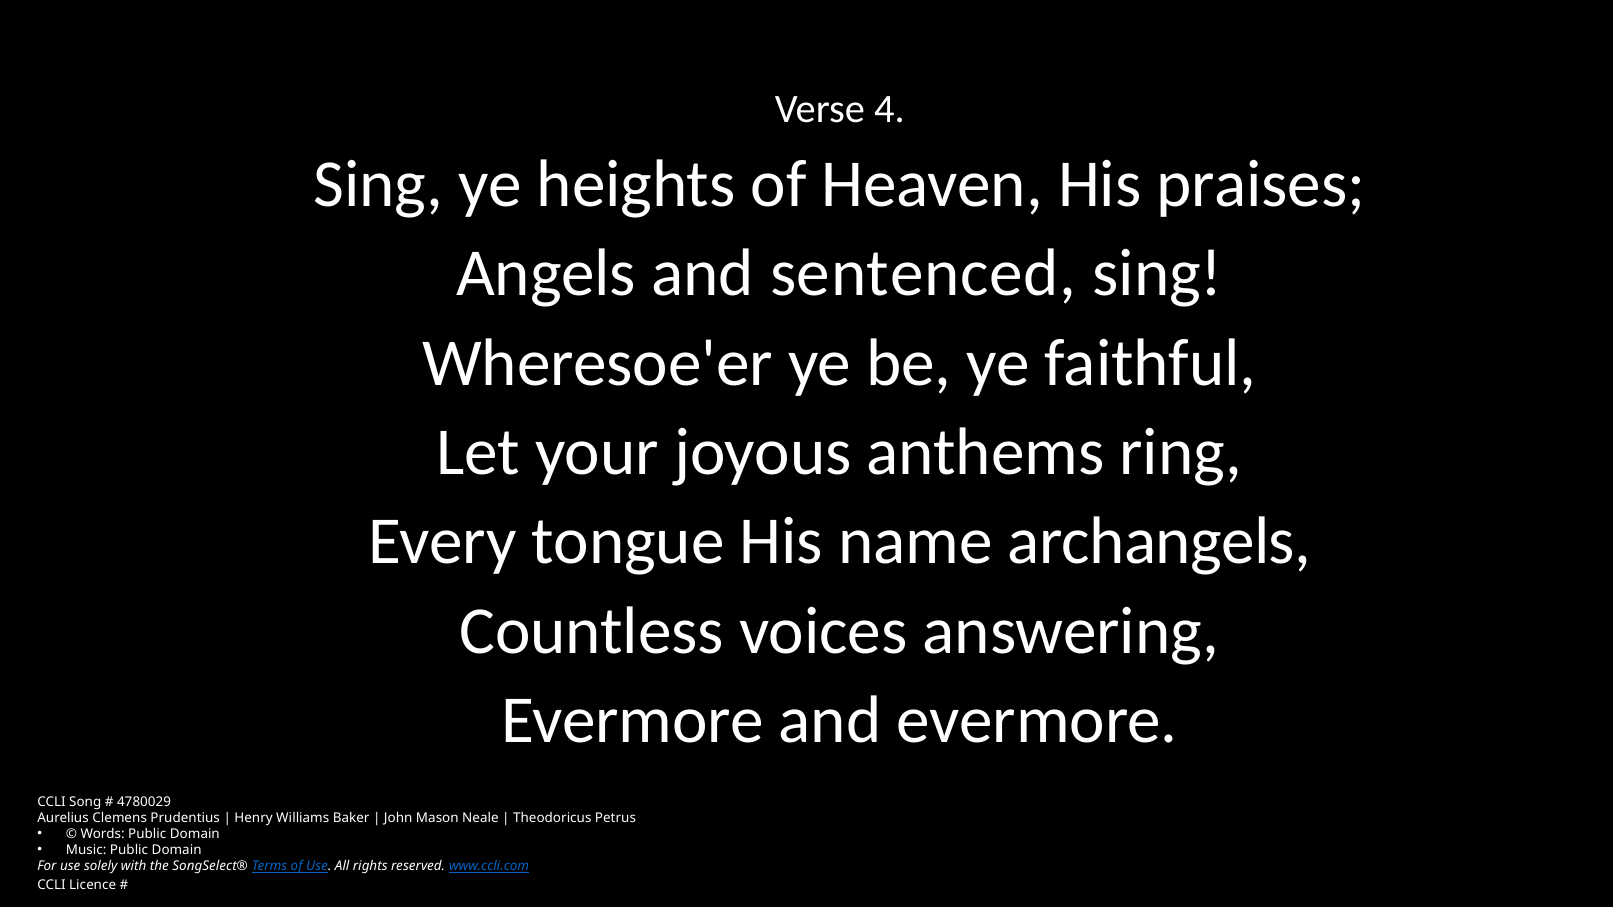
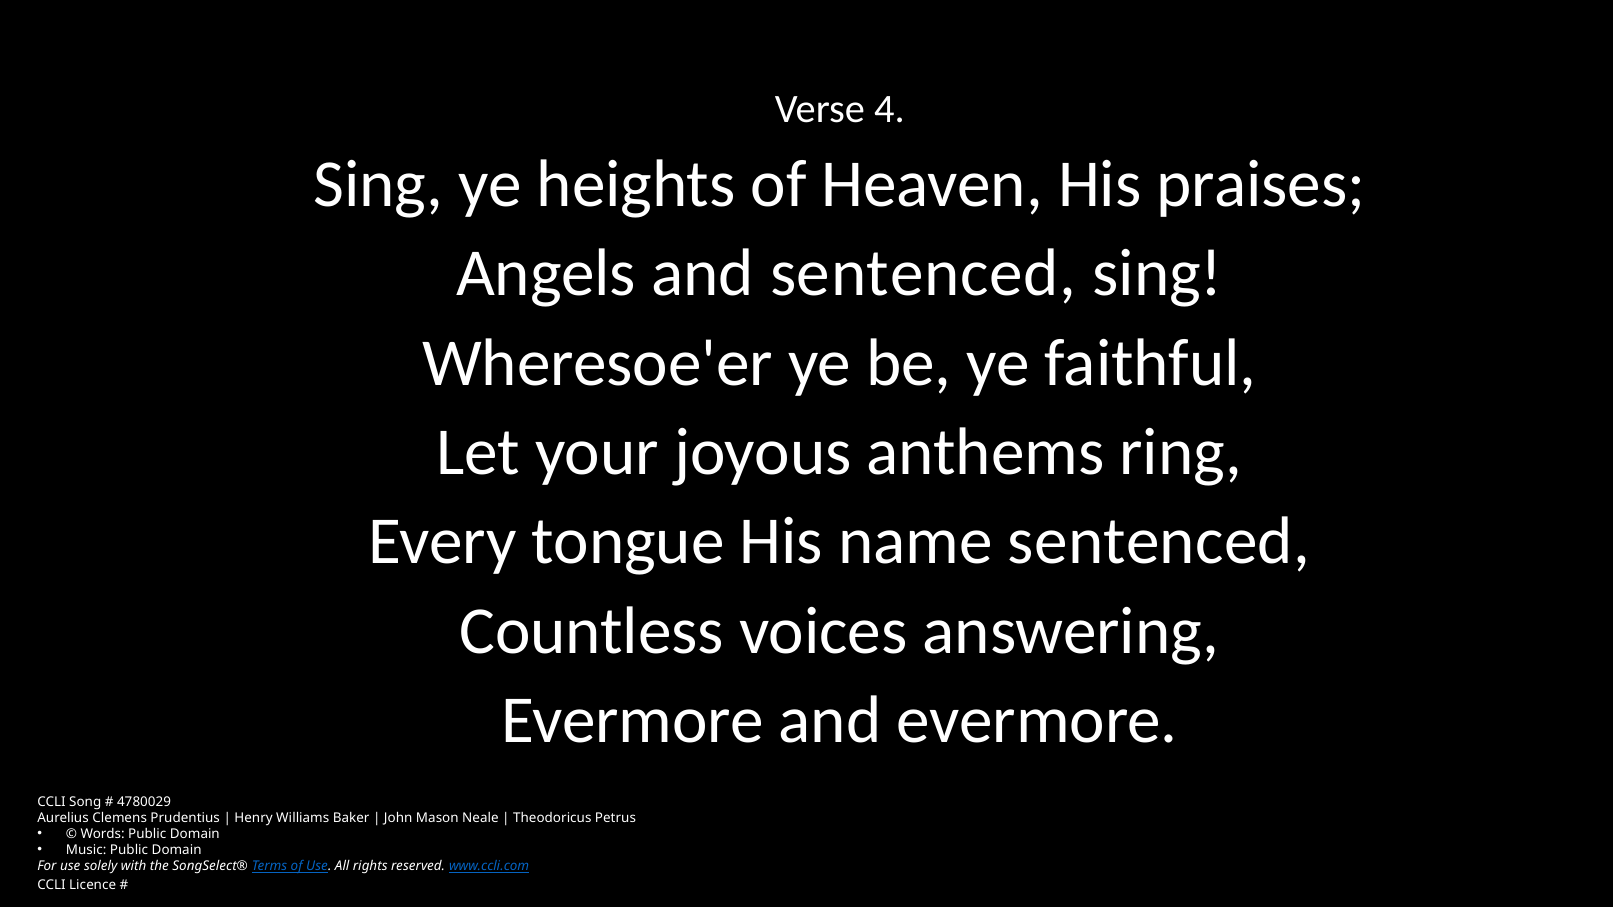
name archangels: archangels -> sentenced
